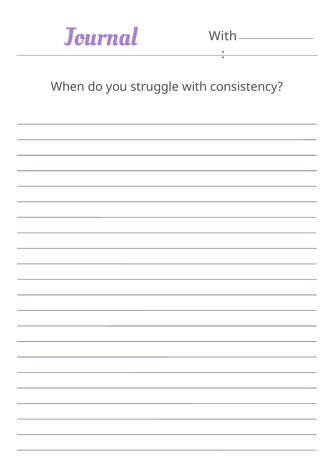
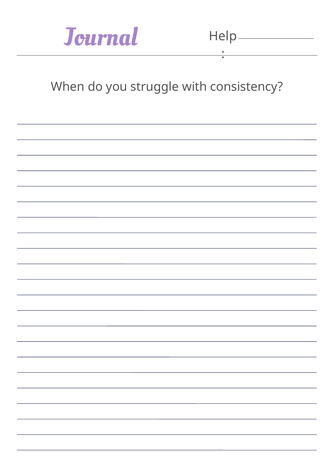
With at (223, 36): With -> Help
